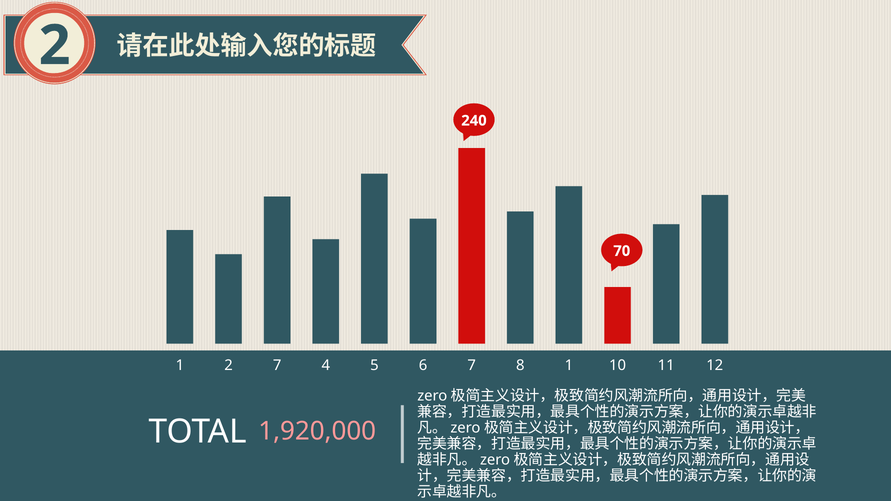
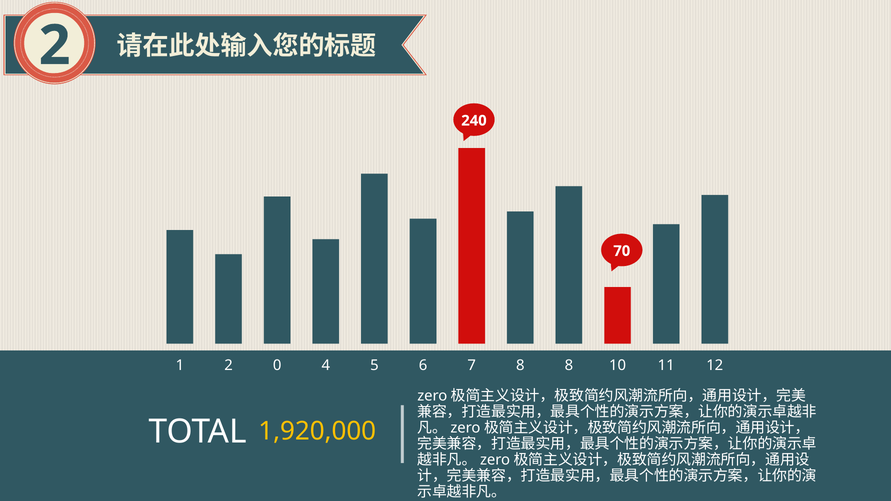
2 7: 7 -> 0
8 1: 1 -> 8
1,920,000 colour: pink -> yellow
